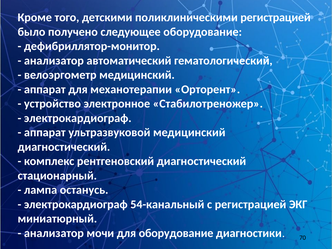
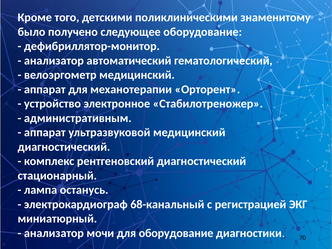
поликлиническими регистрацией: регистрацией -> знаменитому
электрокардиограф at (78, 118): электрокардиограф -> административным
54-канальный: 54-канальный -> 68-канальный
